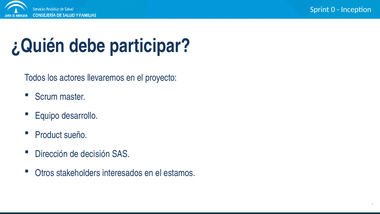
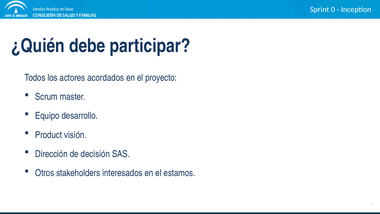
llevaremos: llevaremos -> acordados
sueño: sueño -> visión
